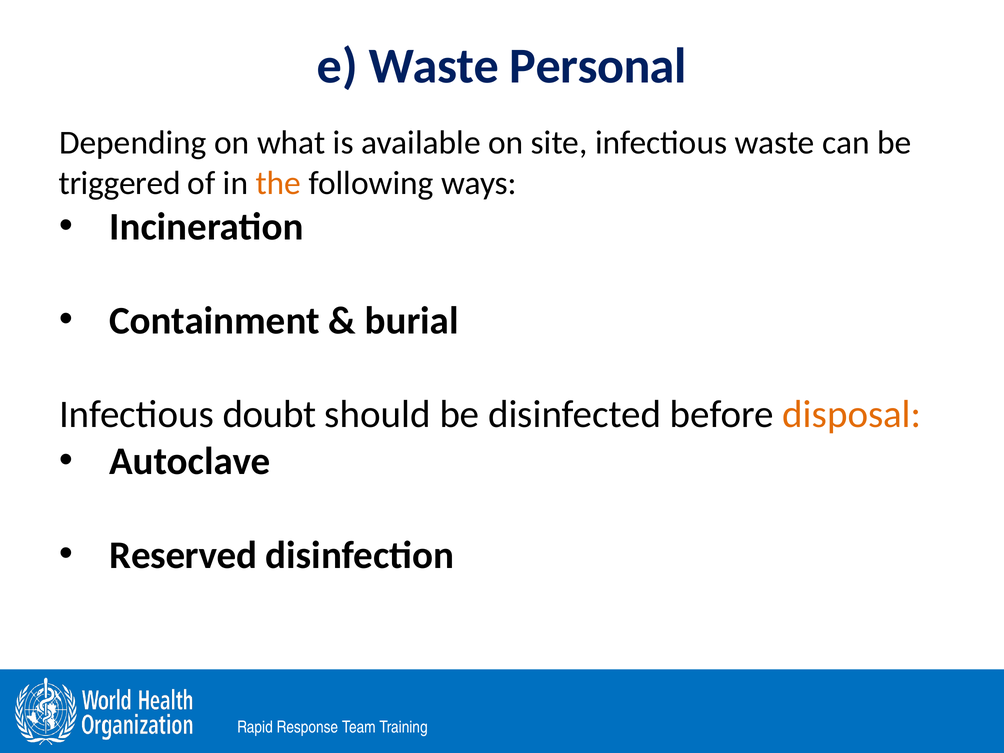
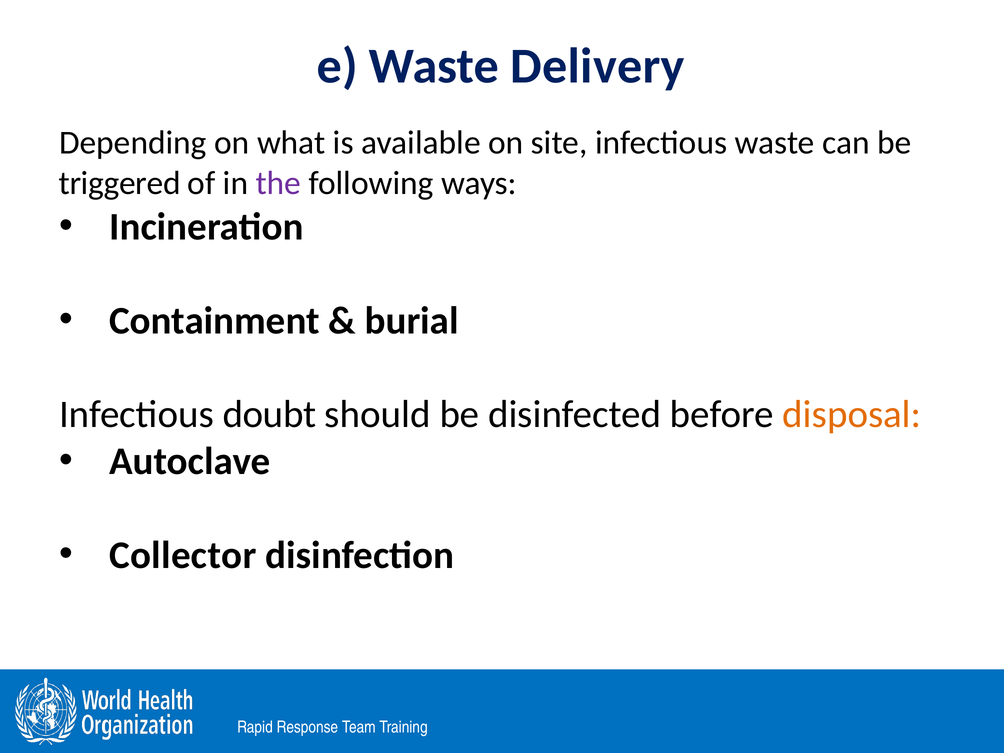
Personal: Personal -> Delivery
the colour: orange -> purple
Reserved: Reserved -> Collector
